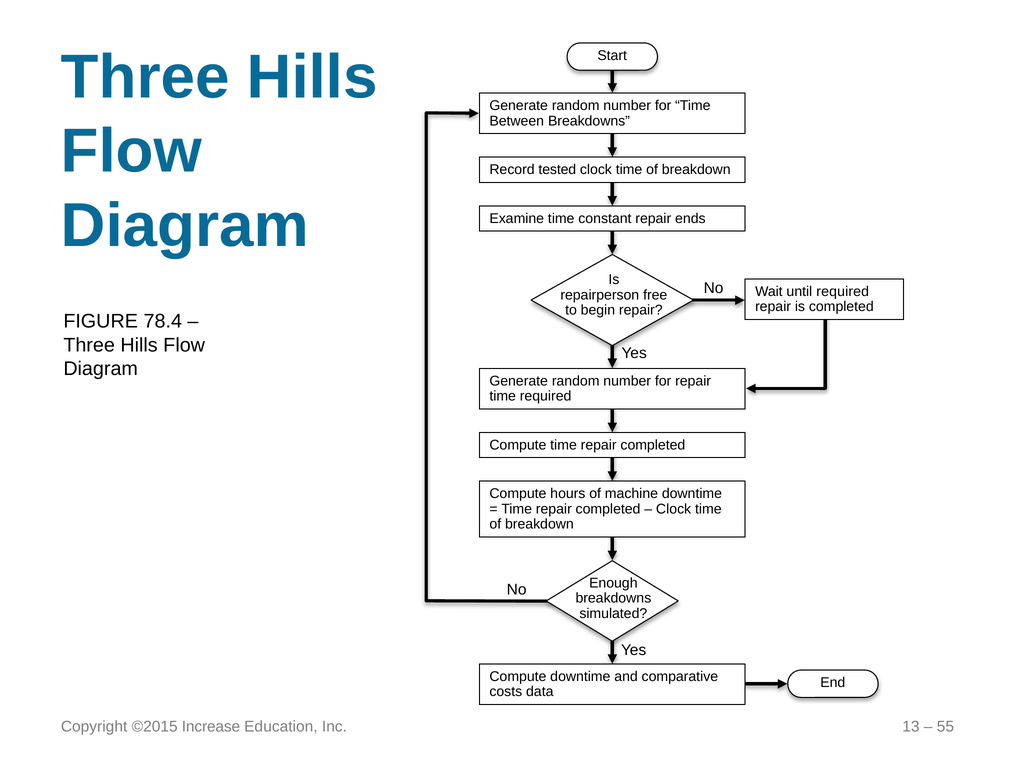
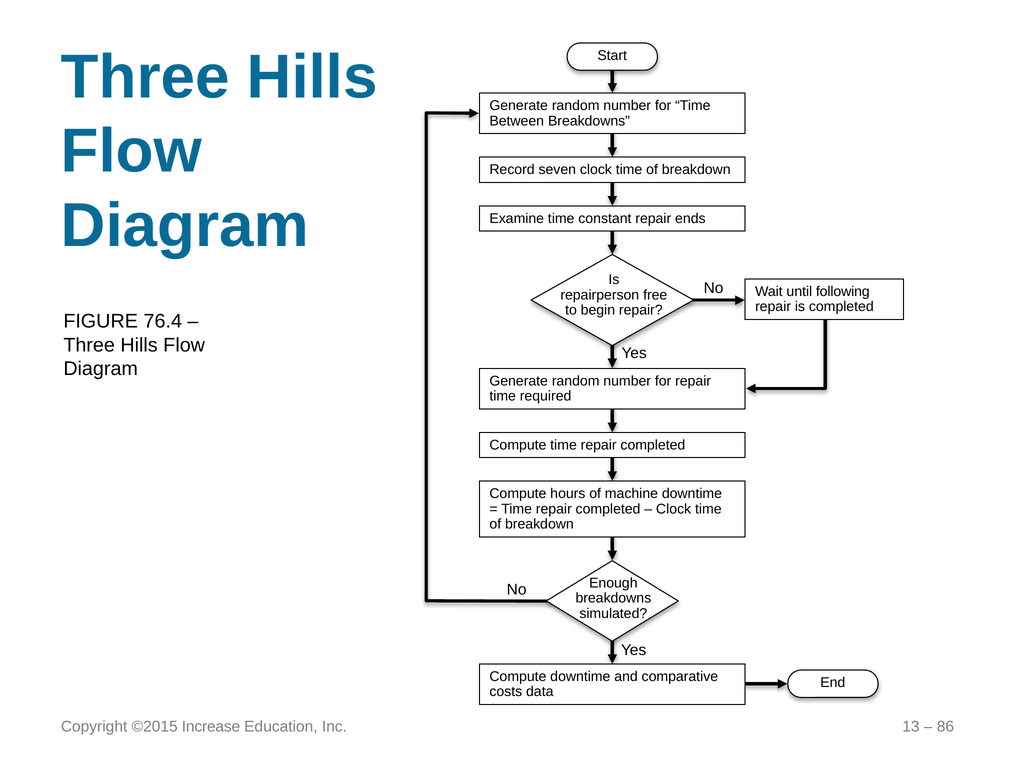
tested: tested -> seven
until required: required -> following
78.4: 78.4 -> 76.4
55: 55 -> 86
